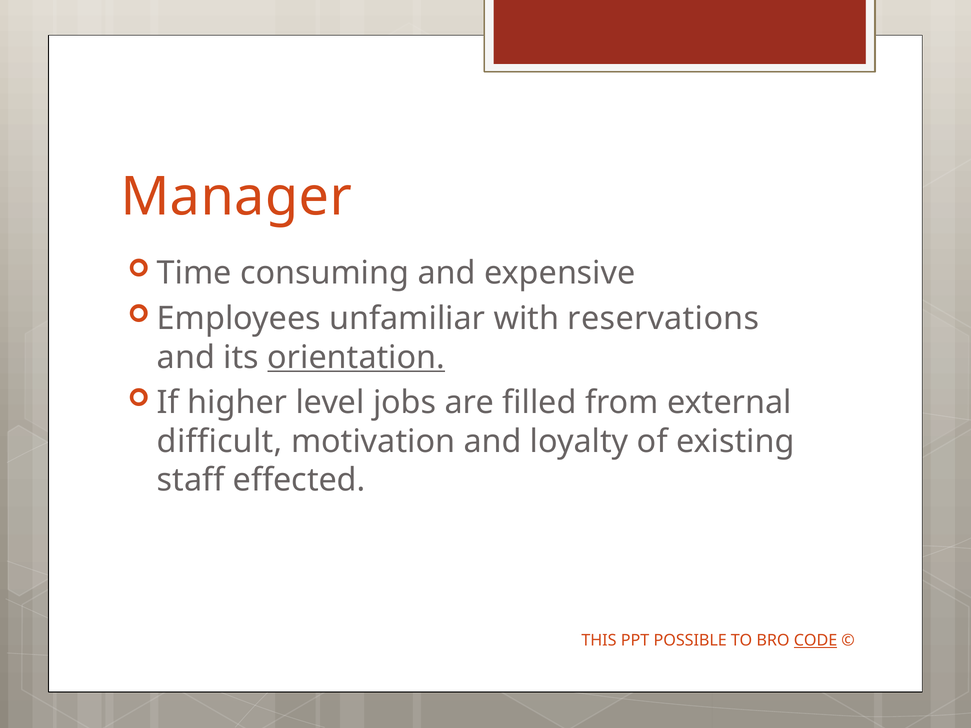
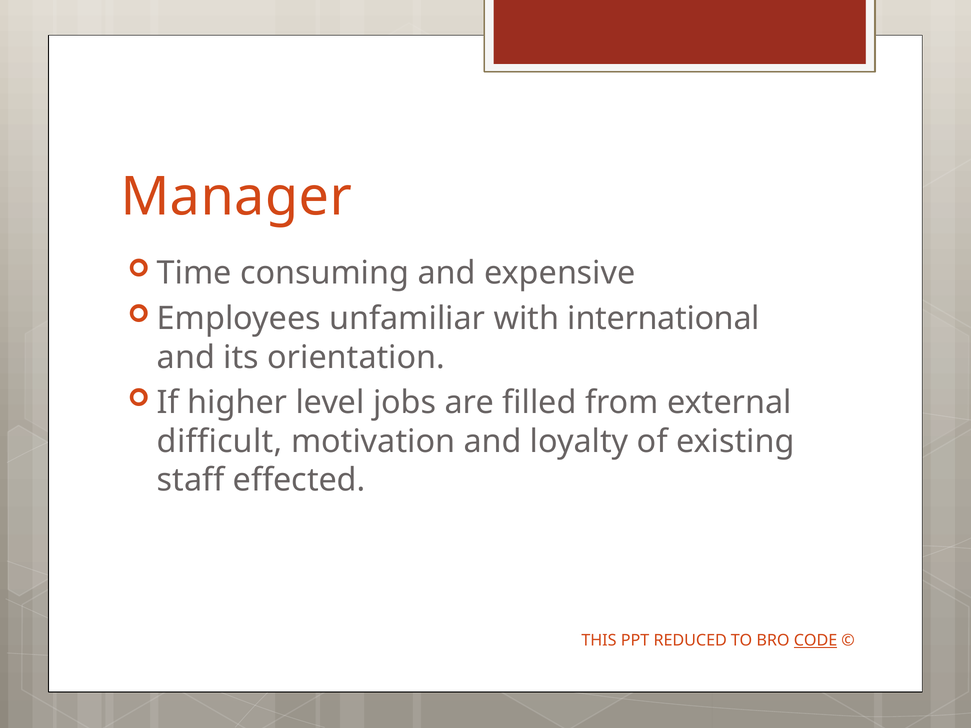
reservations: reservations -> international
orientation underline: present -> none
POSSIBLE: POSSIBLE -> REDUCED
